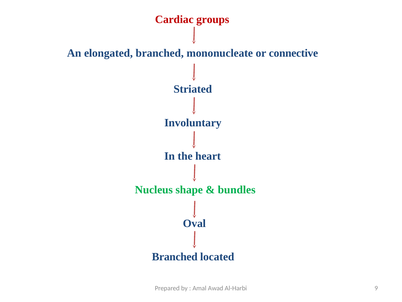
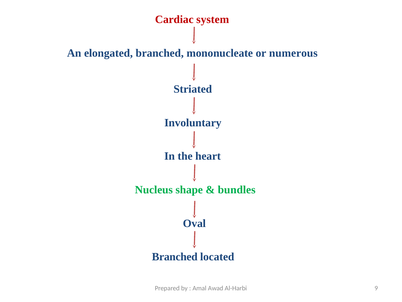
groups: groups -> system
connective: connective -> numerous
